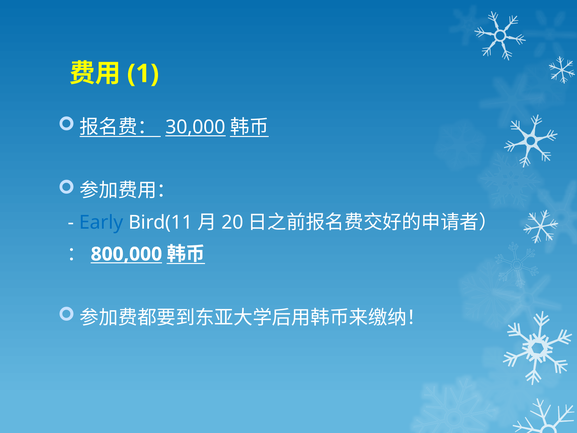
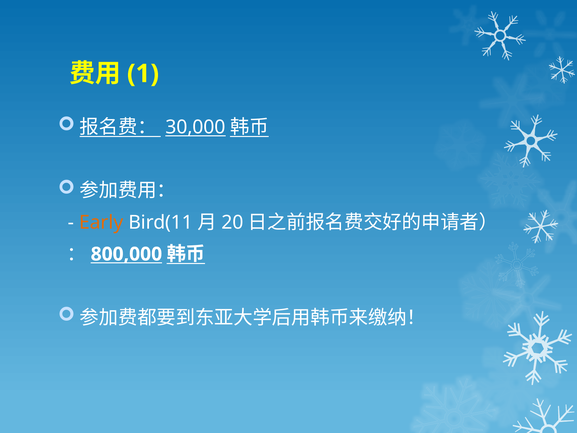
Early colour: blue -> orange
